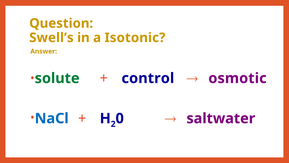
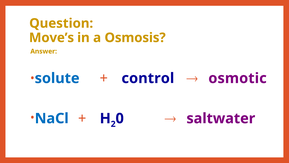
Swell’s: Swell’s -> Move’s
Isotonic: Isotonic -> Osmosis
solute colour: green -> blue
